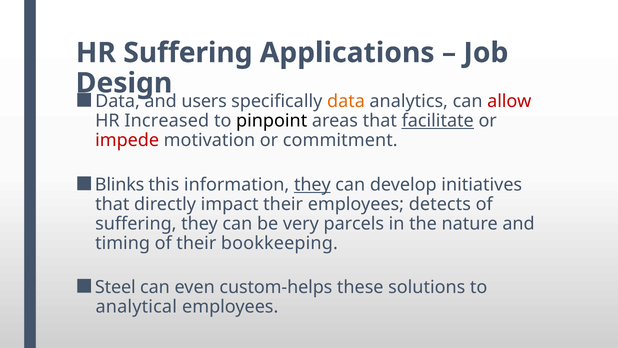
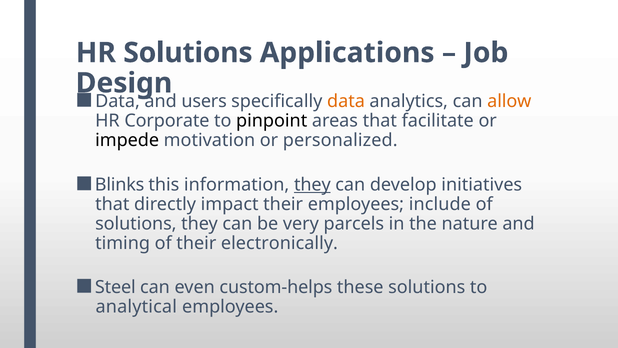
HR Suffering: Suffering -> Solutions
allow colour: red -> orange
Increased: Increased -> Corporate
facilitate underline: present -> none
impede colour: red -> black
commitment: commitment -> personalized
detects: detects -> include
suffering at (136, 223): suffering -> solutions
bookkeeping: bookkeeping -> electronically
